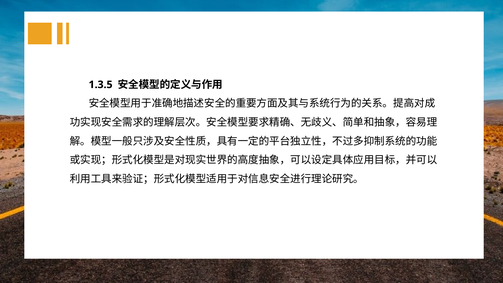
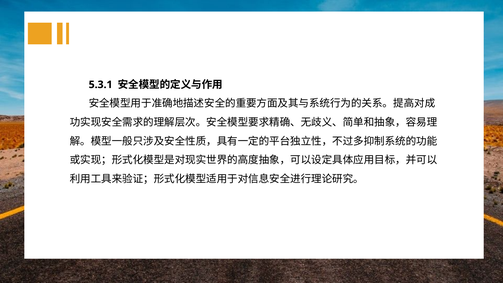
1.3.5: 1.3.5 -> 5.3.1
